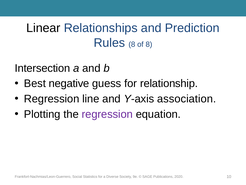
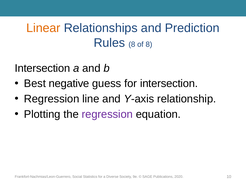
Linear colour: black -> orange
for relationship: relationship -> intersection
association: association -> relationship
